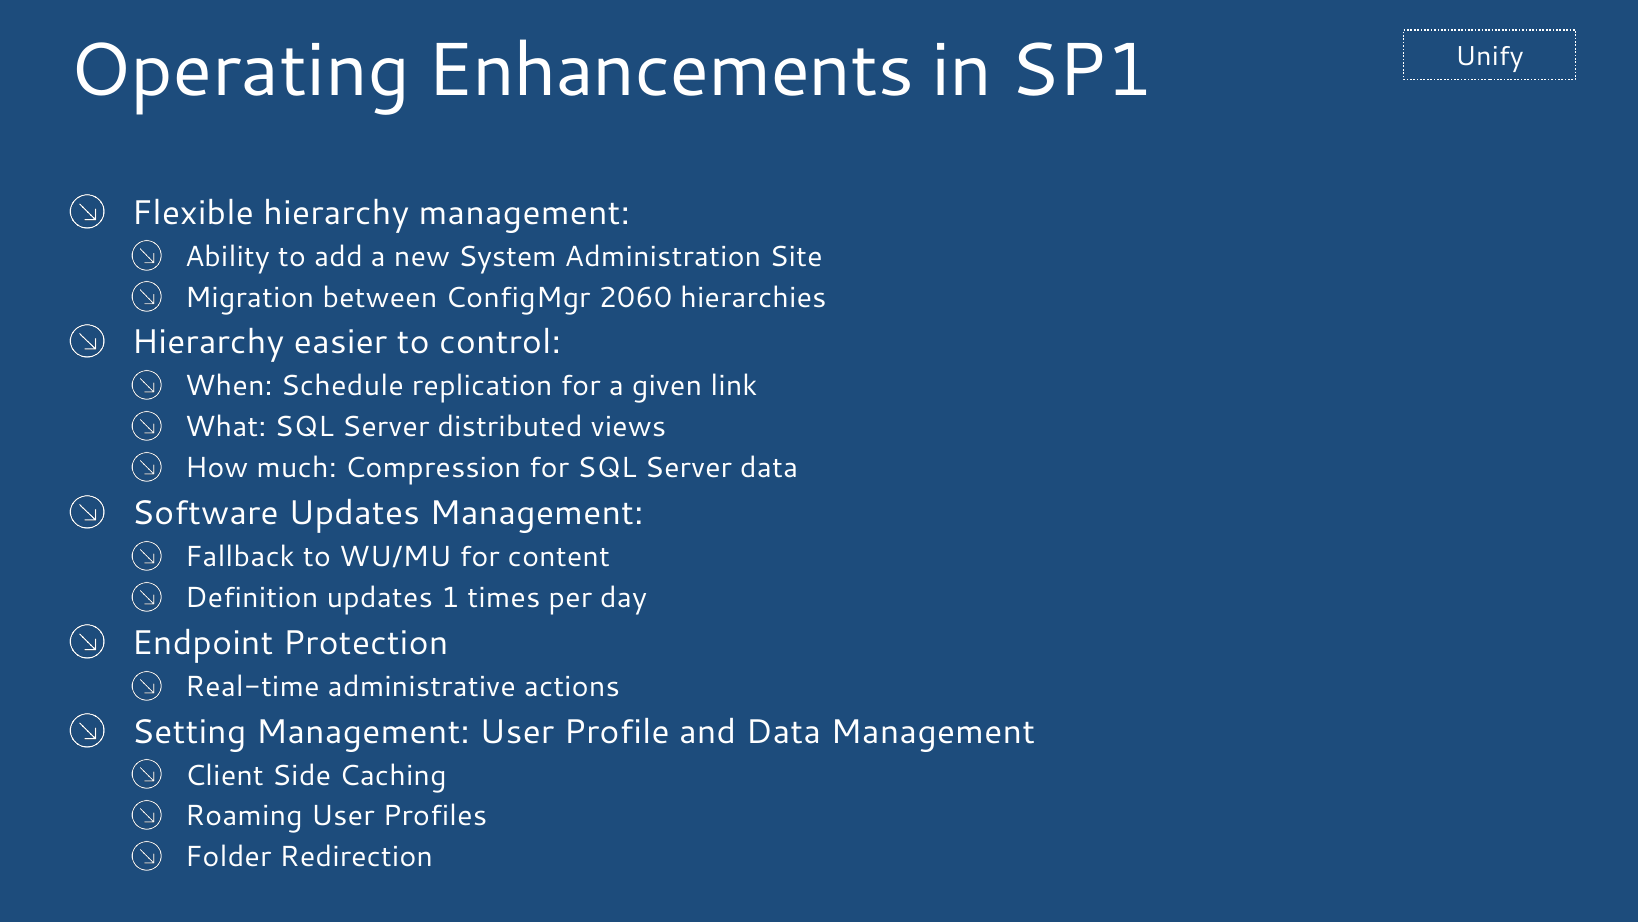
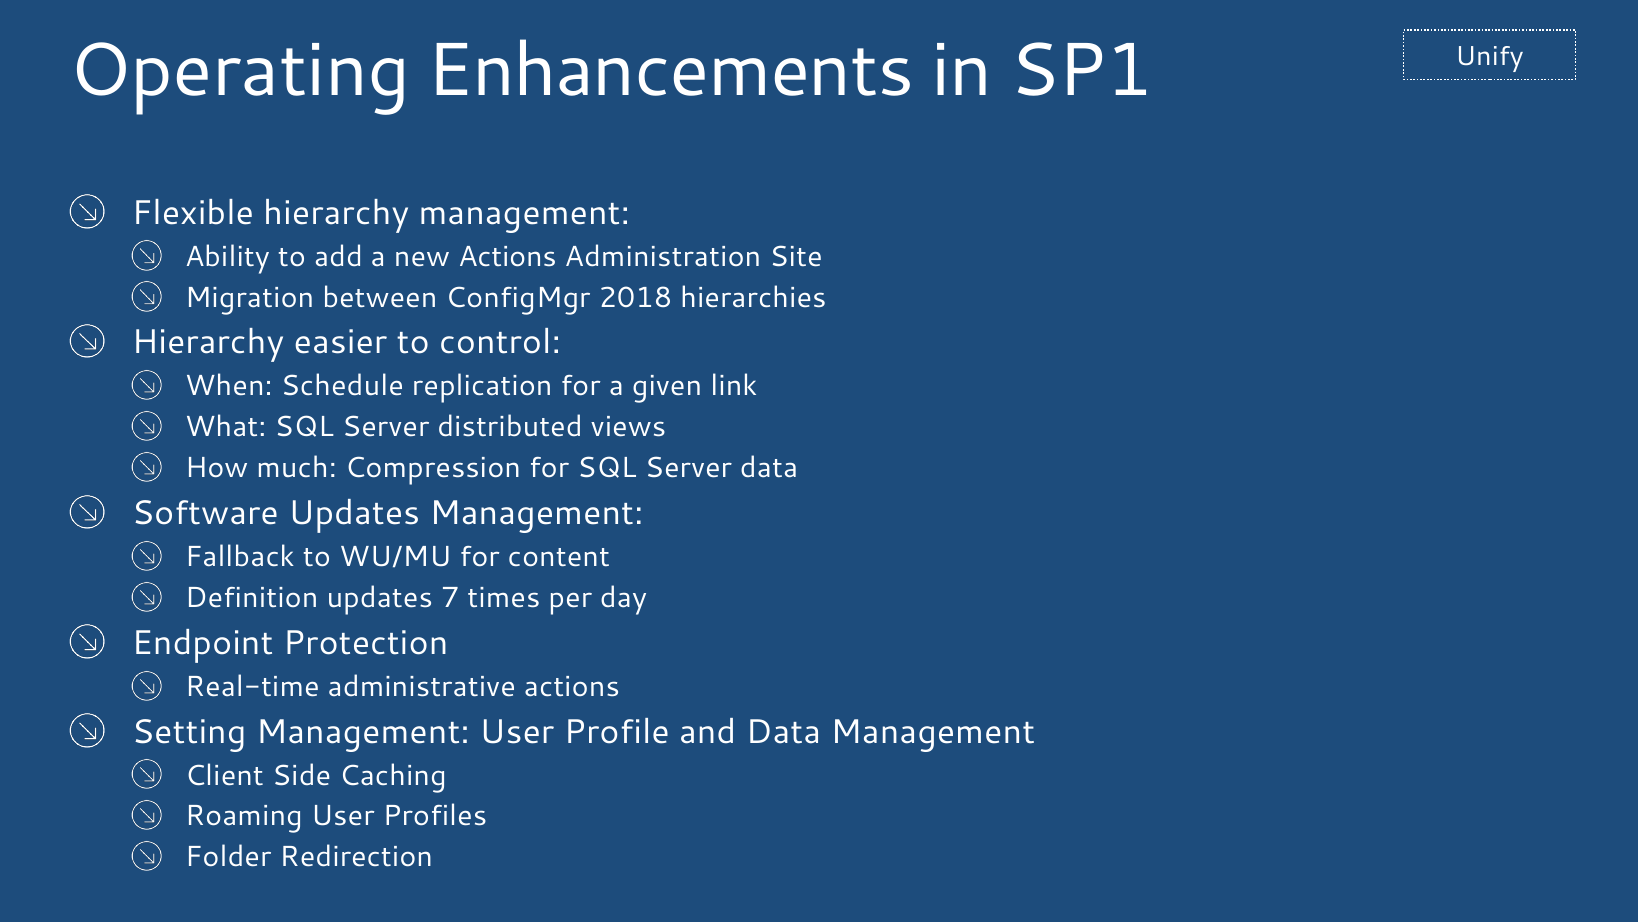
new System: System -> Actions
2060: 2060 -> 2018
1: 1 -> 7
